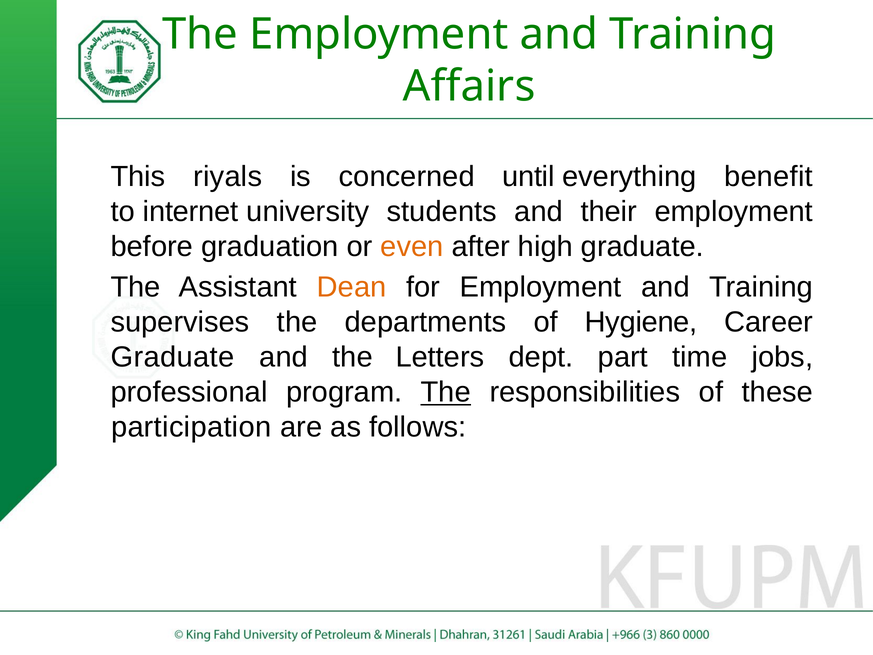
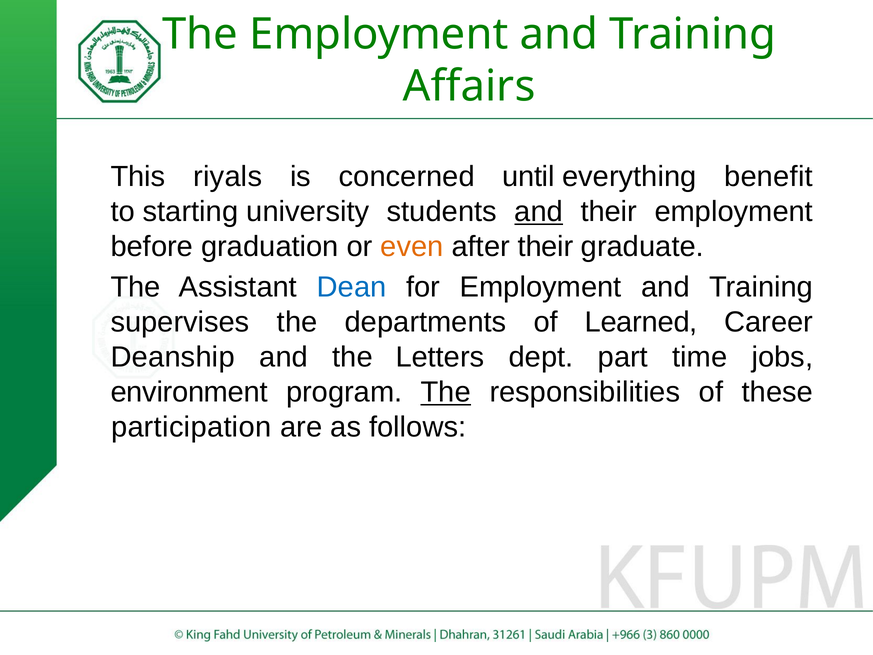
internet: internet -> starting
and at (539, 212) underline: none -> present
after high: high -> their
Dean colour: orange -> blue
Hygiene: Hygiene -> Learned
Graduate at (173, 357): Graduate -> Deanship
professional: professional -> environment
